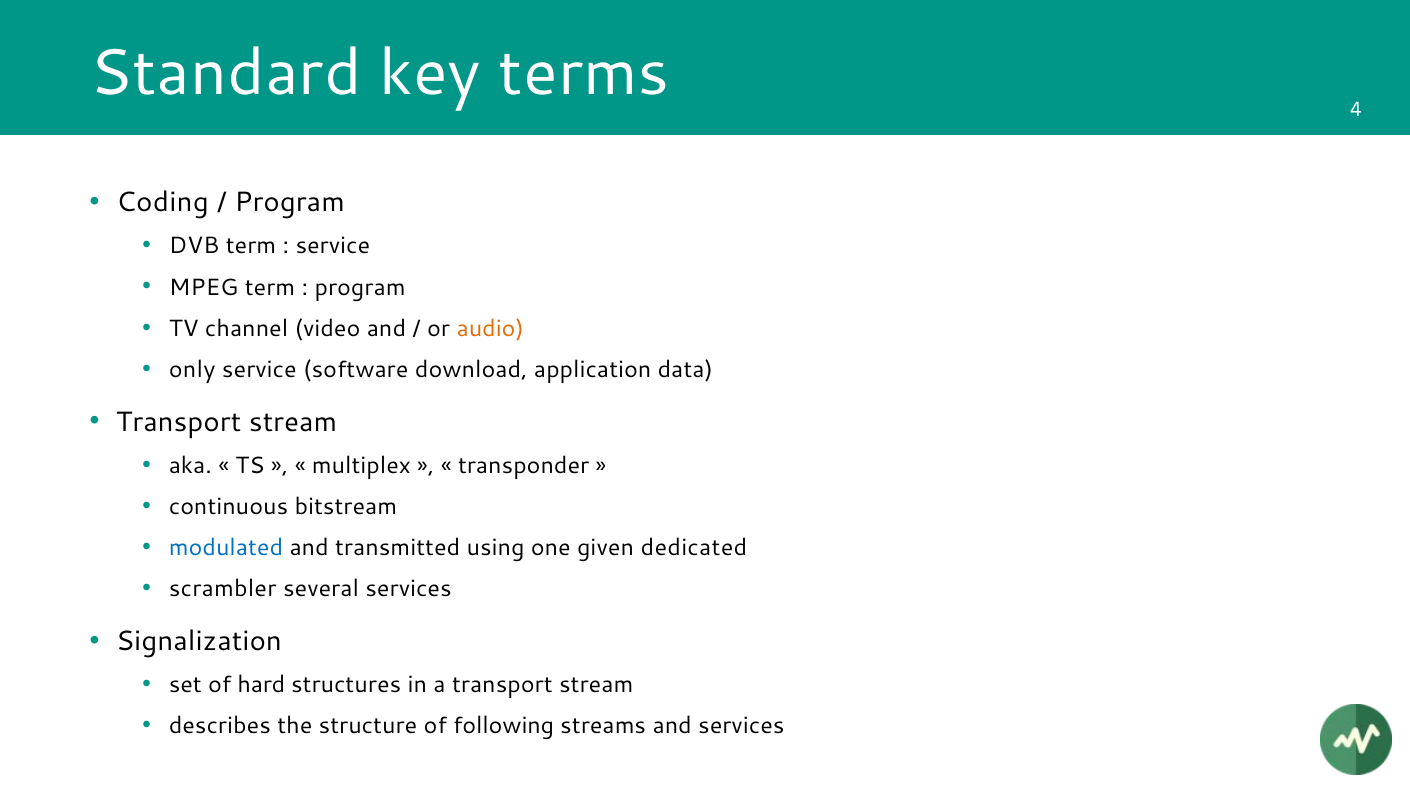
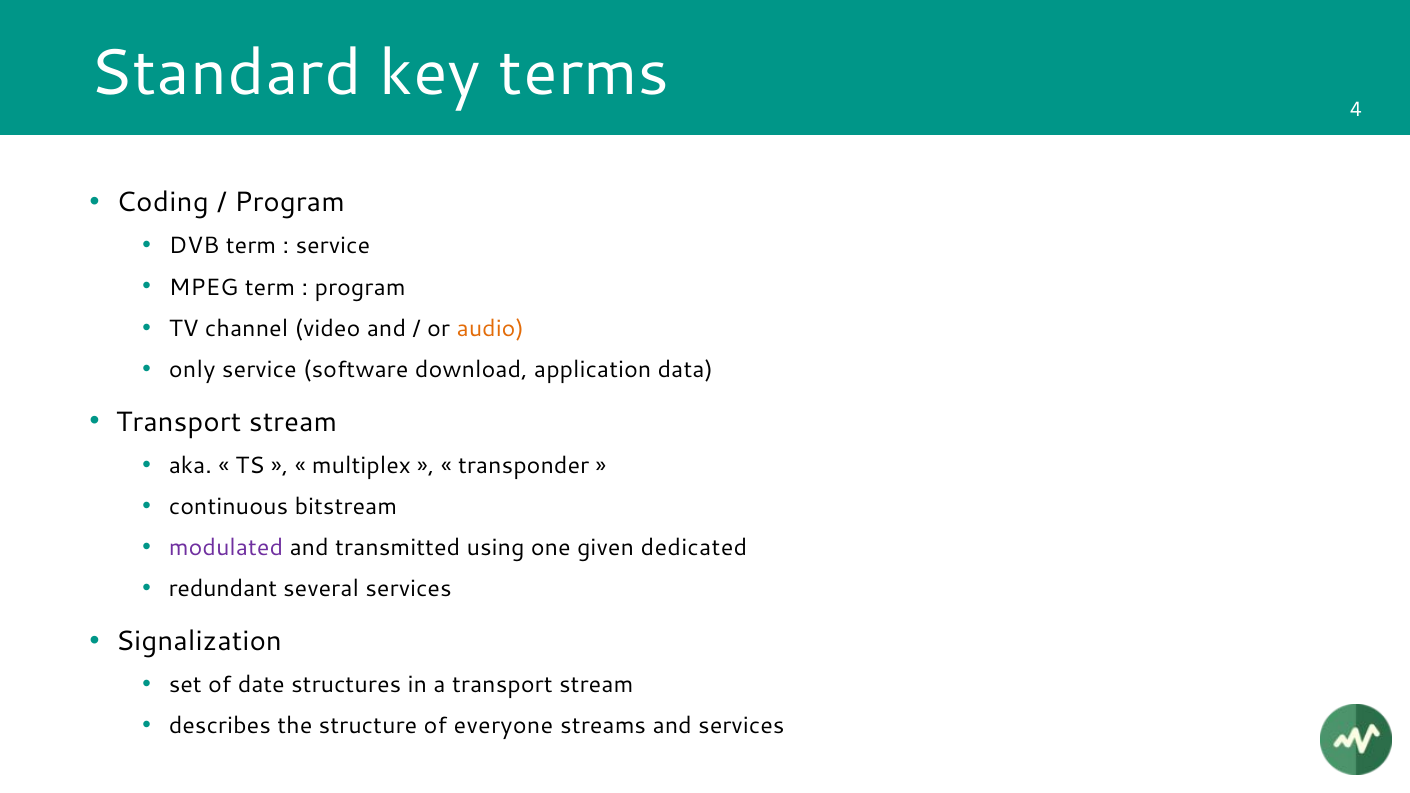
modulated colour: blue -> purple
scrambler: scrambler -> redundant
hard: hard -> date
following: following -> everyone
